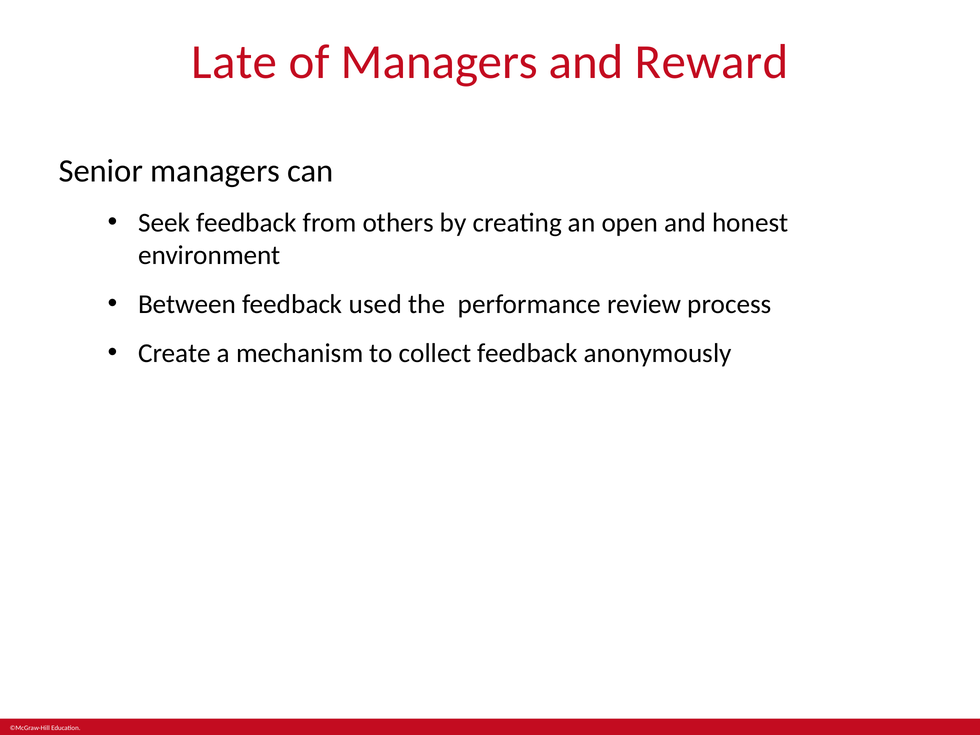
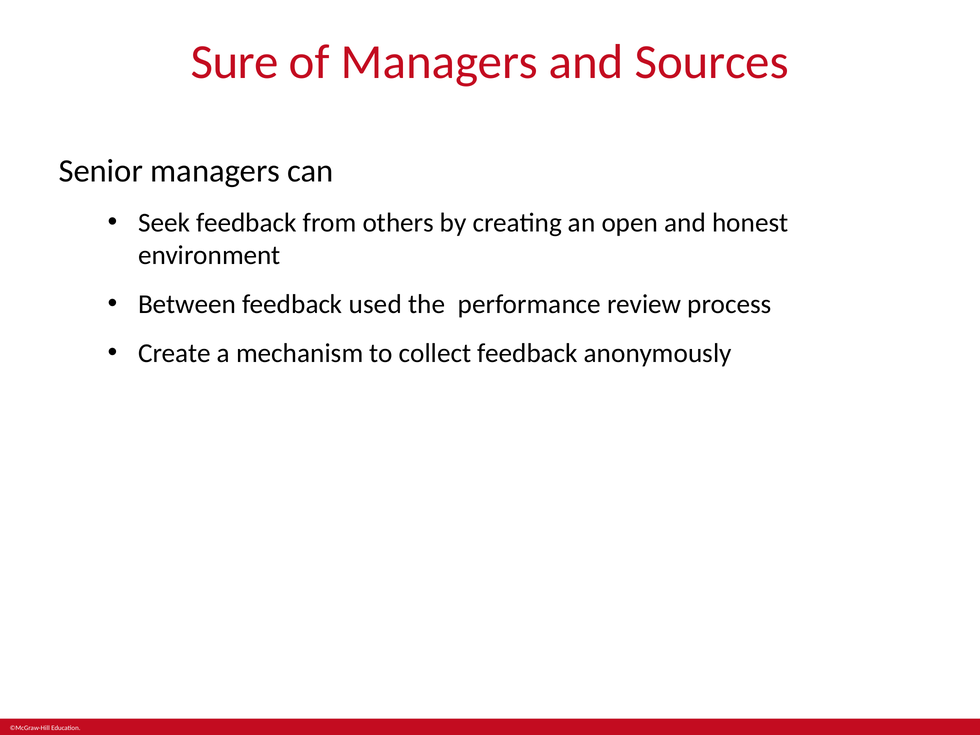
Late: Late -> Sure
Reward: Reward -> Sources
